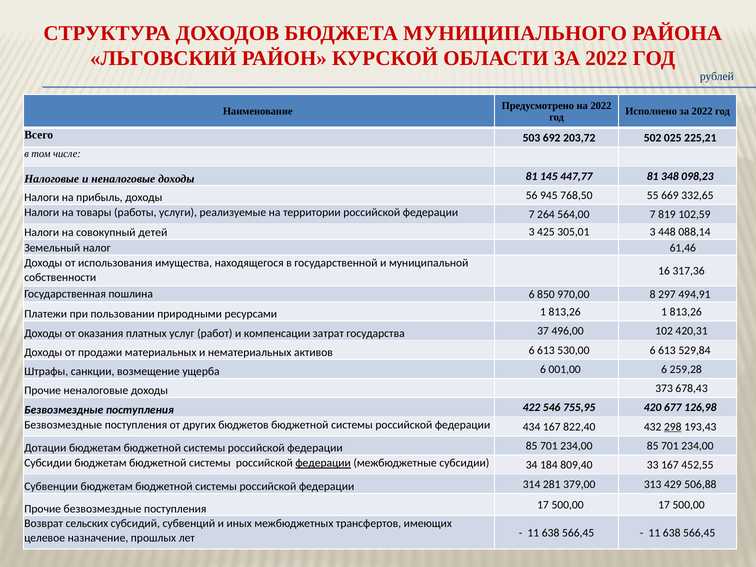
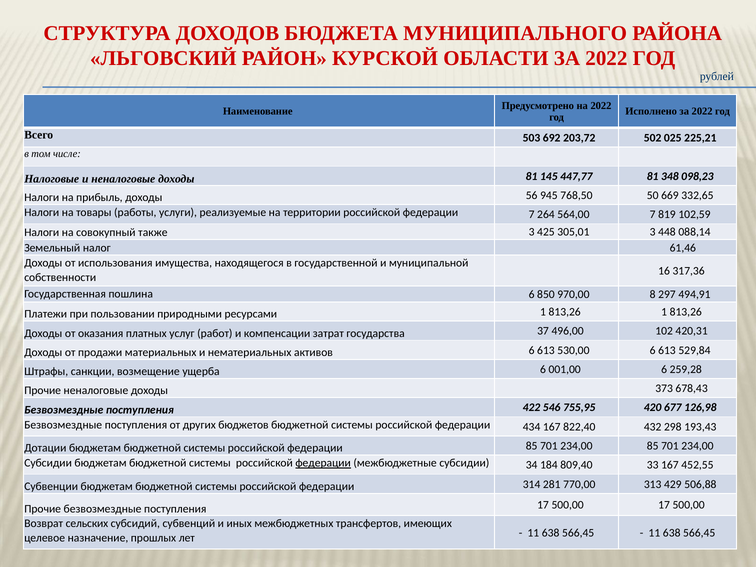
55: 55 -> 50
детей: детей -> также
298 underline: present -> none
379,00: 379,00 -> 770,00
